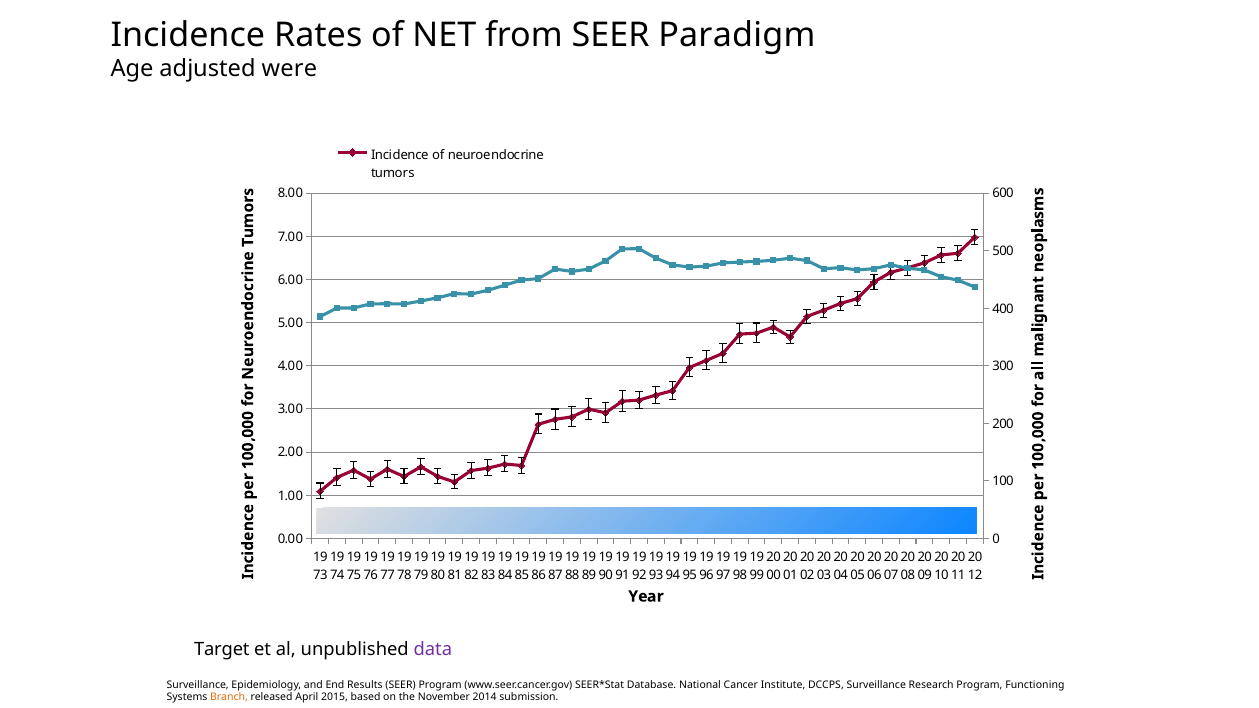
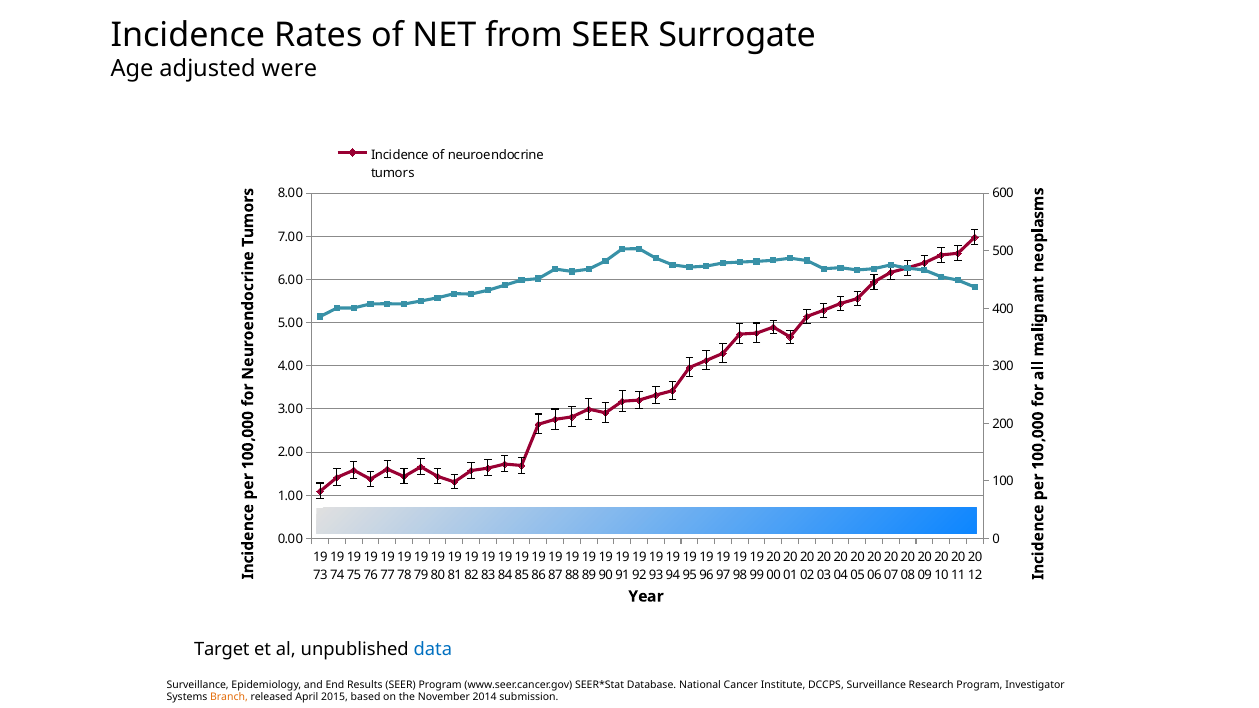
Paradigm: Paradigm -> Surrogate
data colour: purple -> blue
Functioning: Functioning -> Investigator
